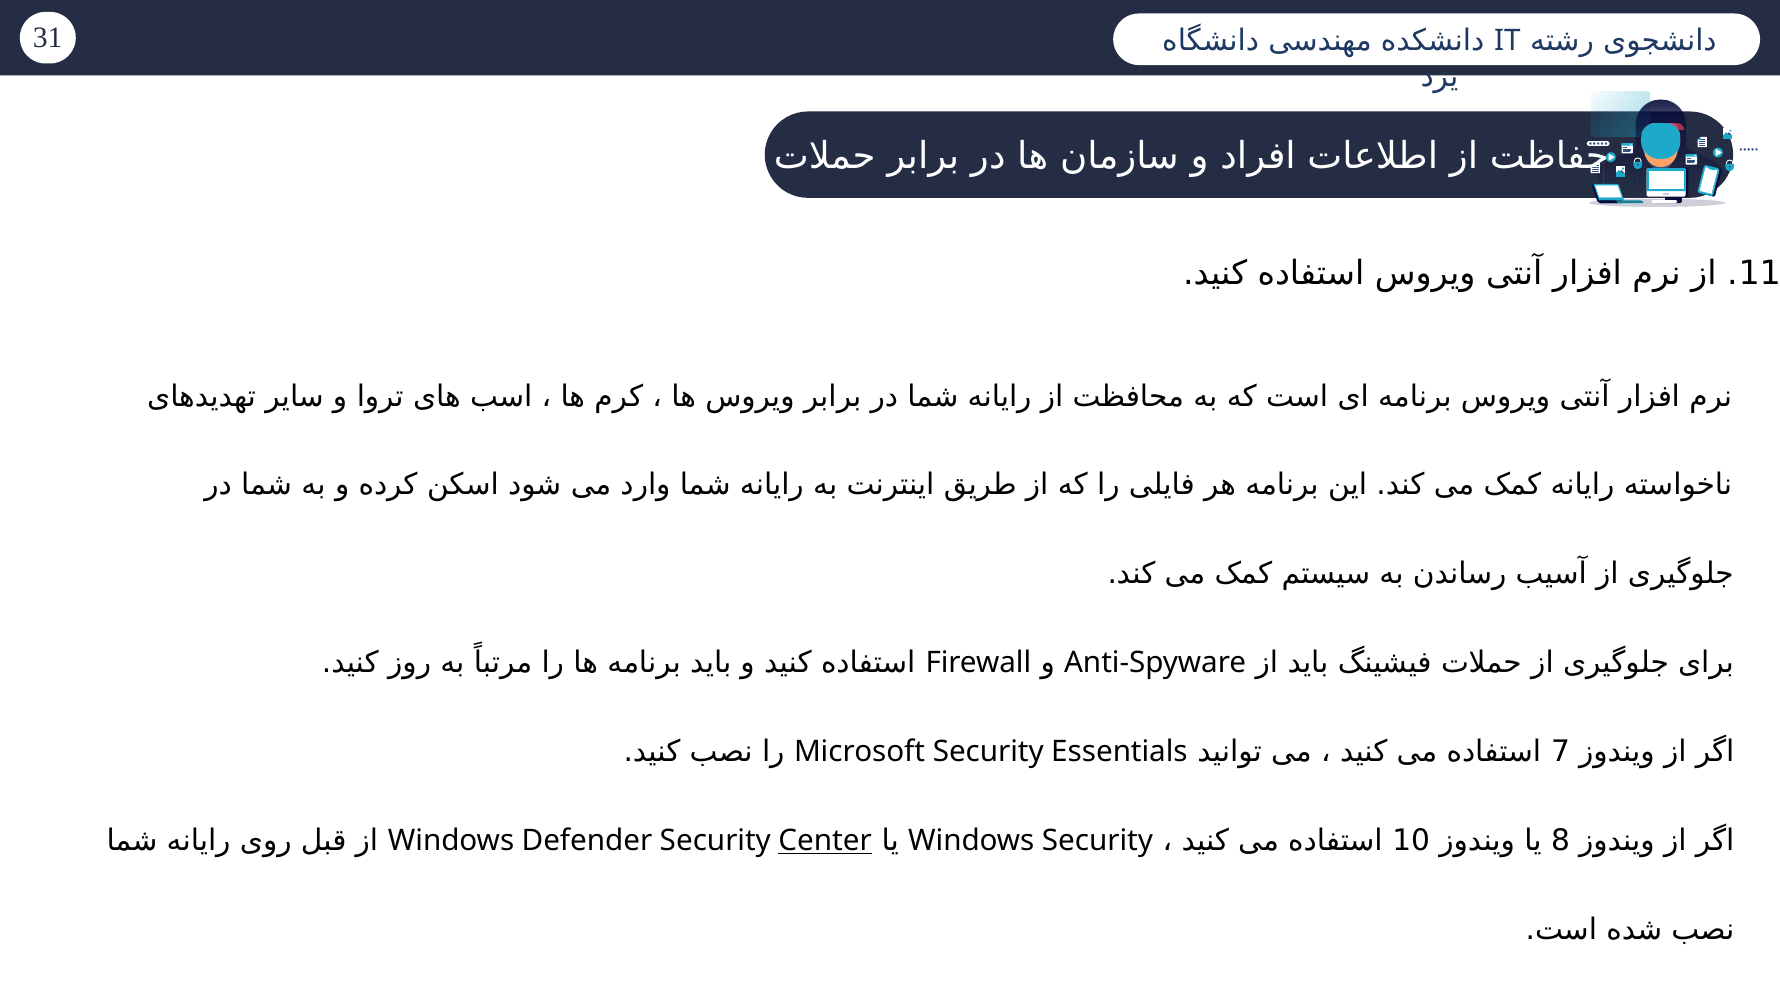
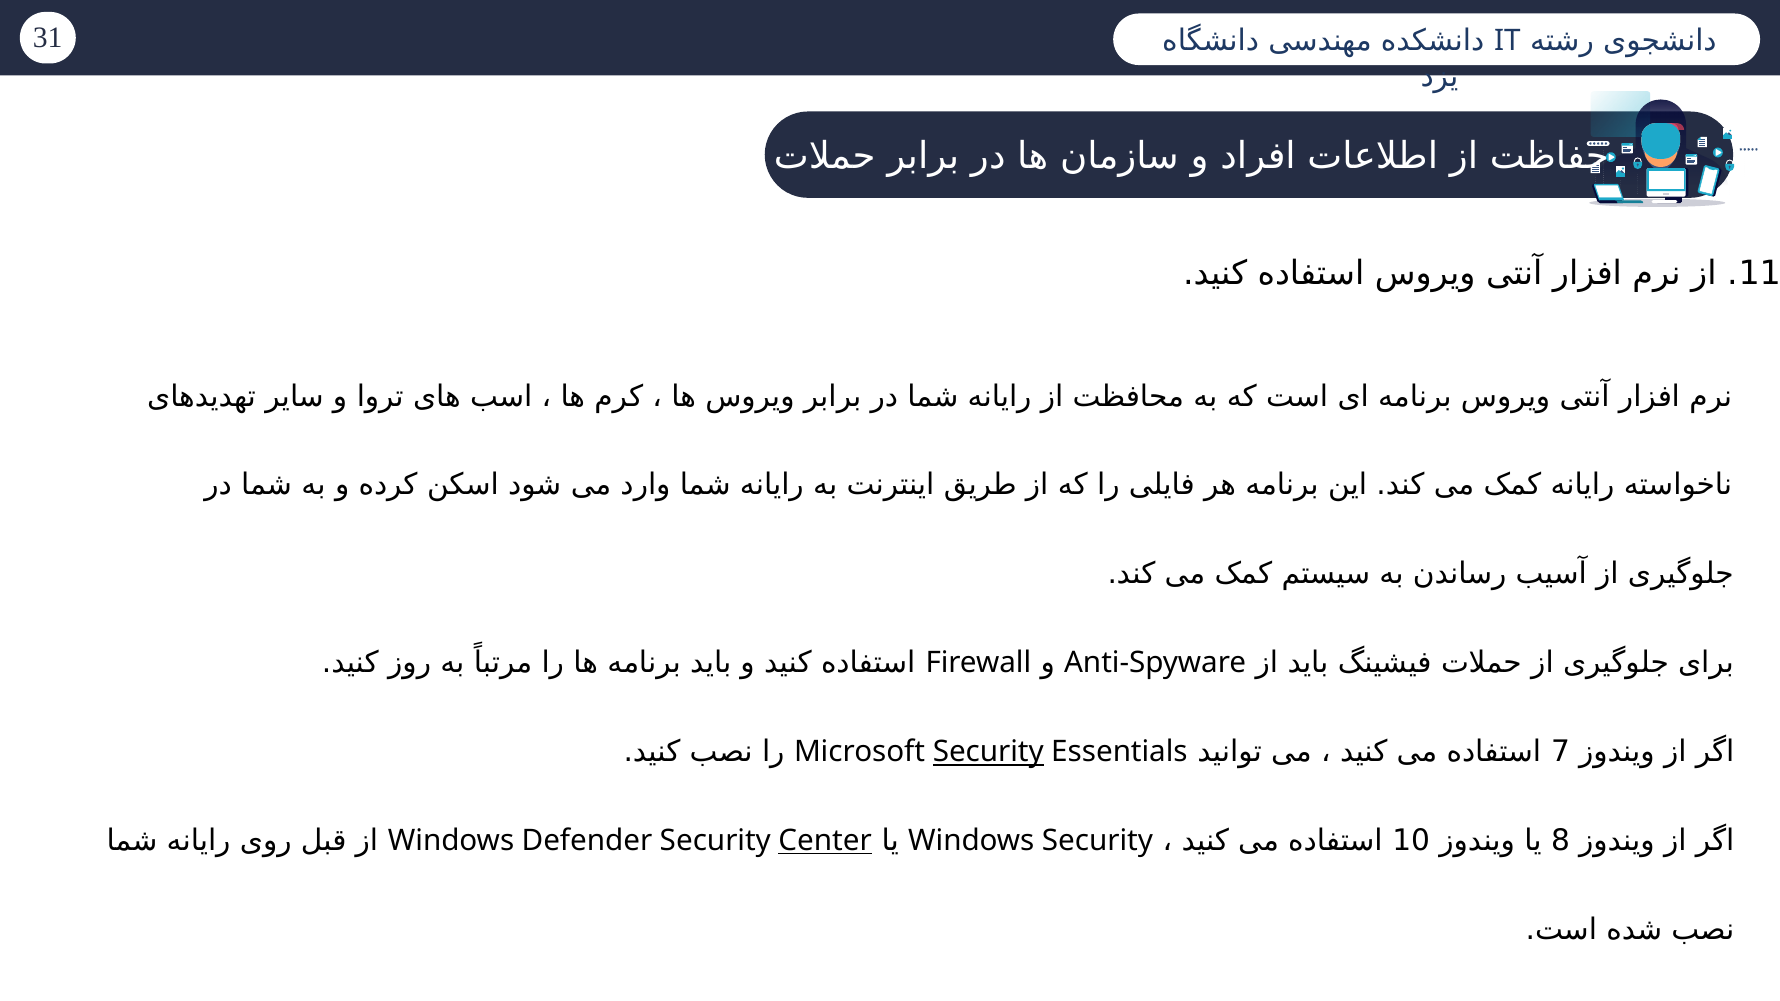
Security at (988, 752) underline: none -> present
